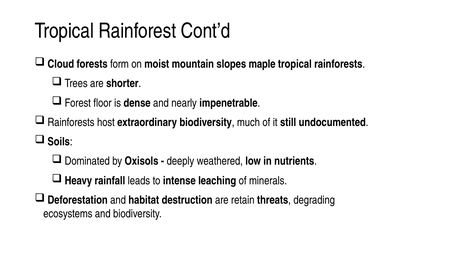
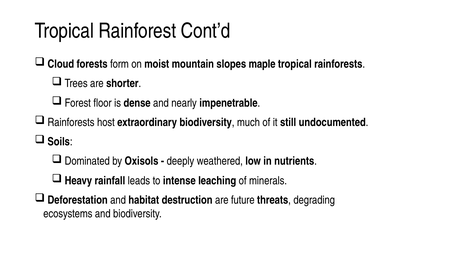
retain: retain -> future
